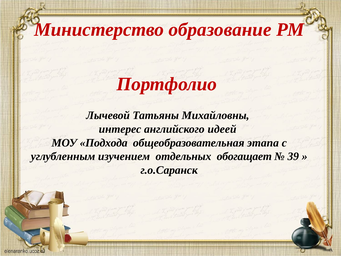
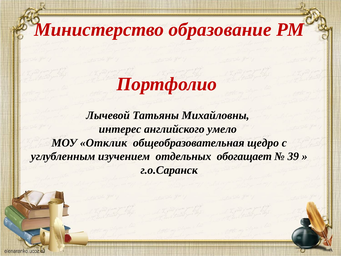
идеей: идеей -> умело
Подхода: Подхода -> Отклик
этапа: этапа -> щедро
